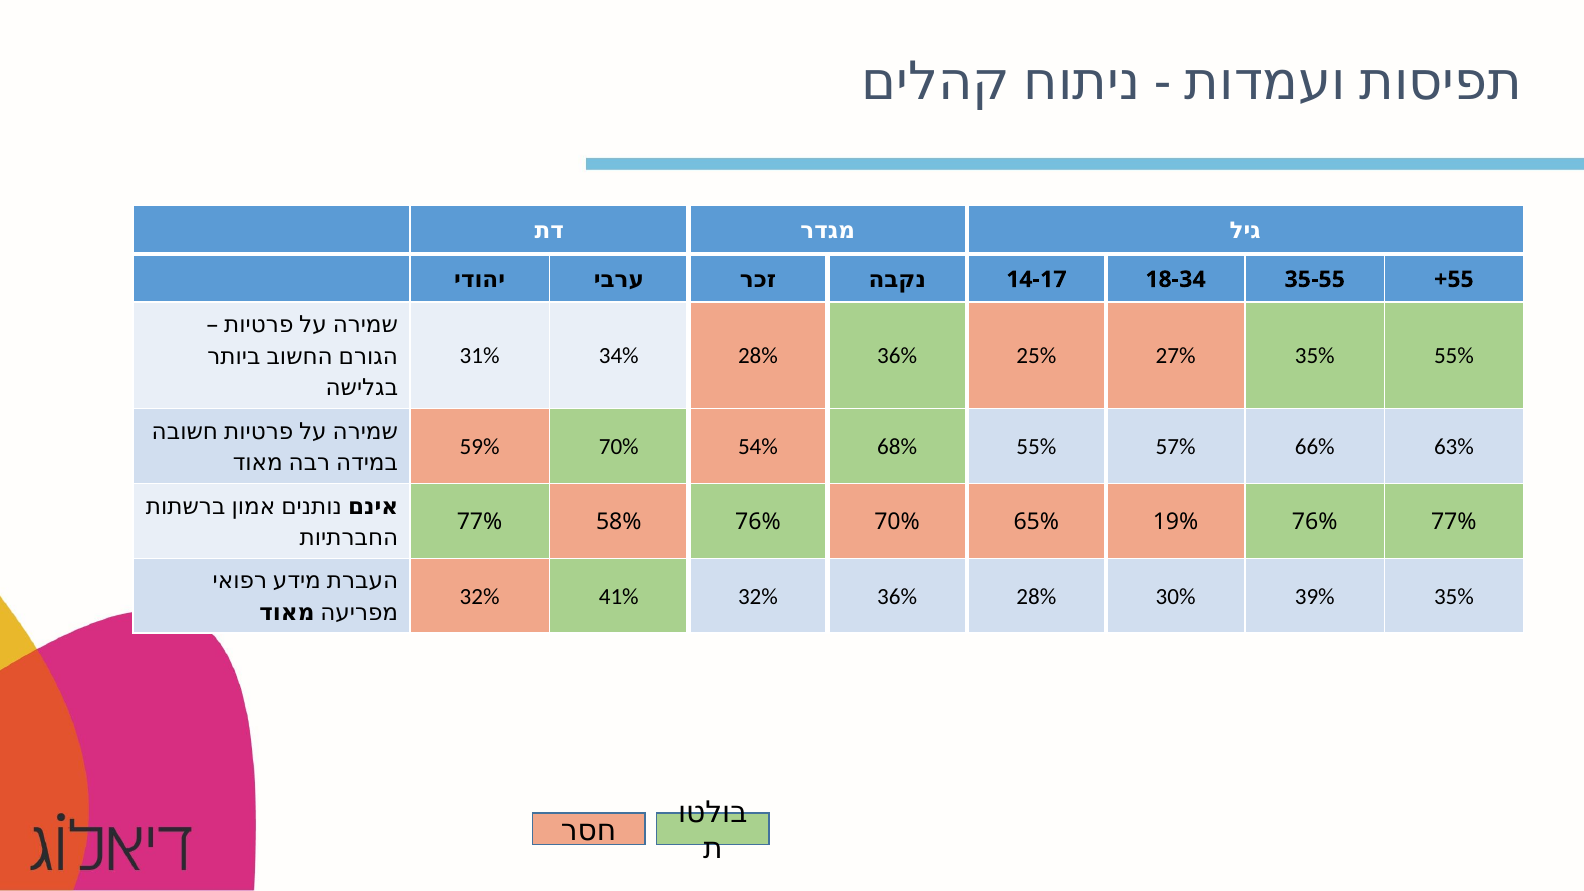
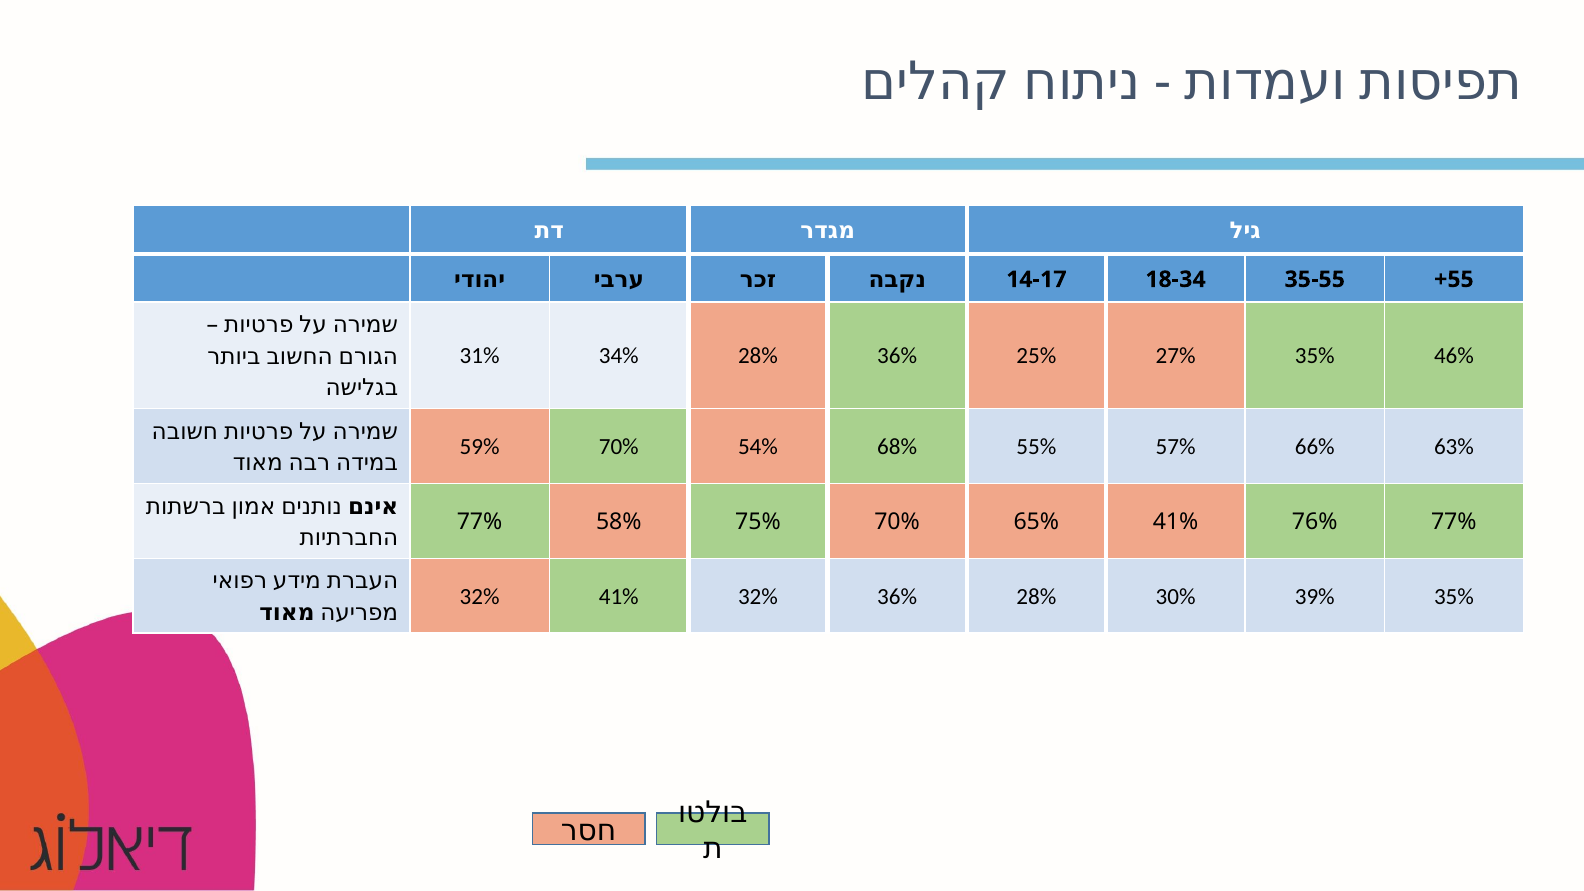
35% 55%: 55% -> 46%
58% 76%: 76% -> 75%
65% 19%: 19% -> 41%
